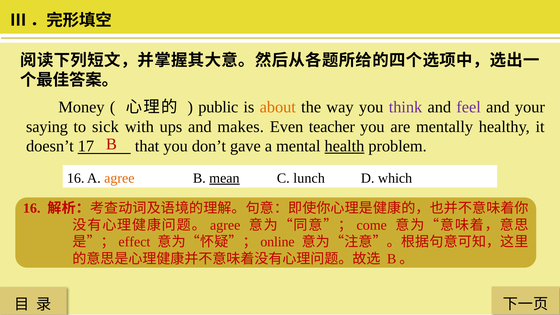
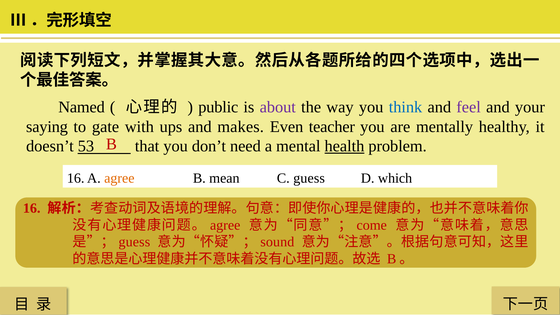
Money: Money -> Named
about colour: orange -> purple
think colour: purple -> blue
sick: sick -> gate
17: 17 -> 53
gave: gave -> need
mean underline: present -> none
C lunch: lunch -> guess
effect at (134, 242): effect -> guess
online: online -> sound
